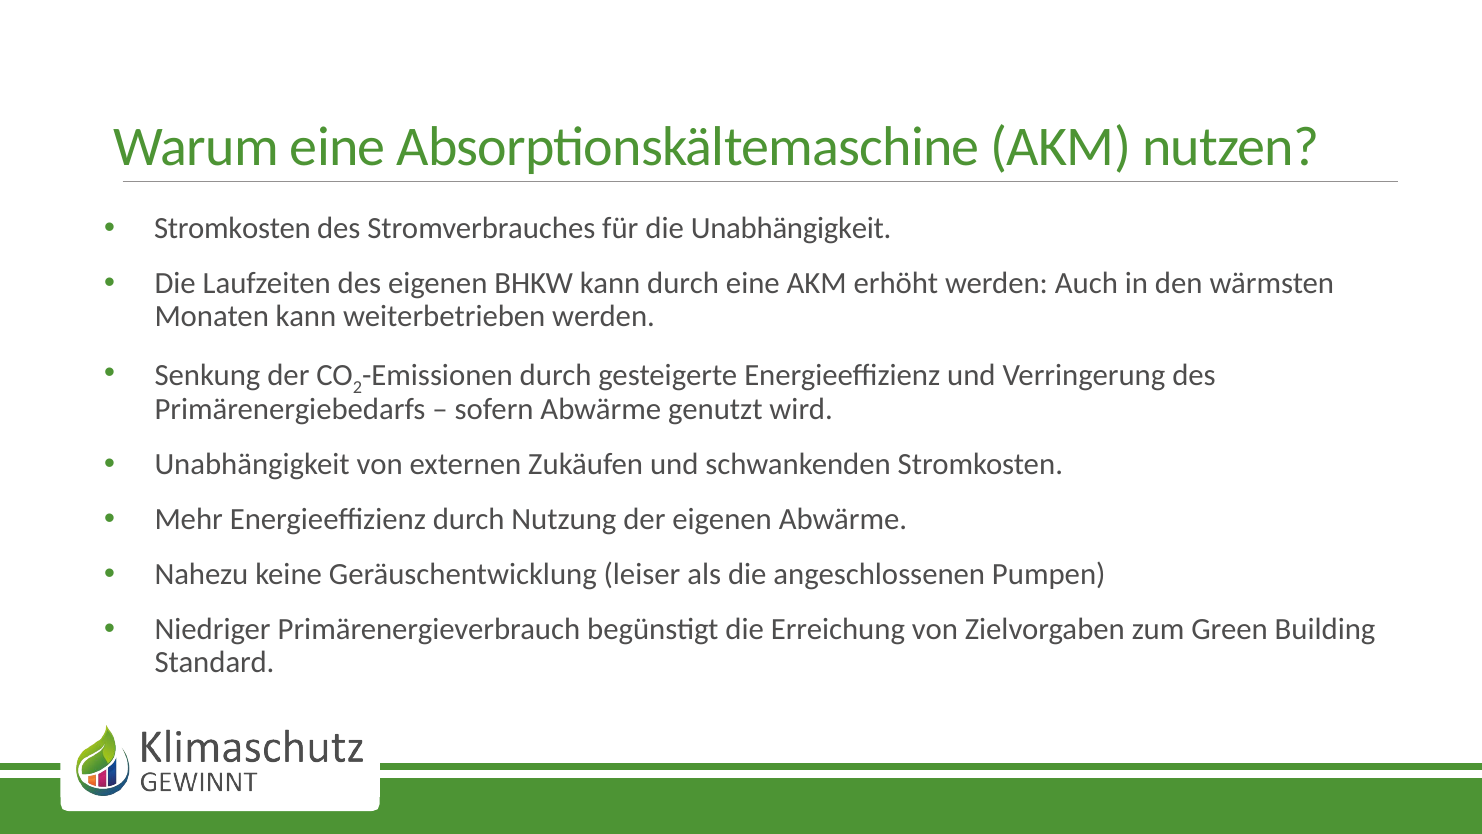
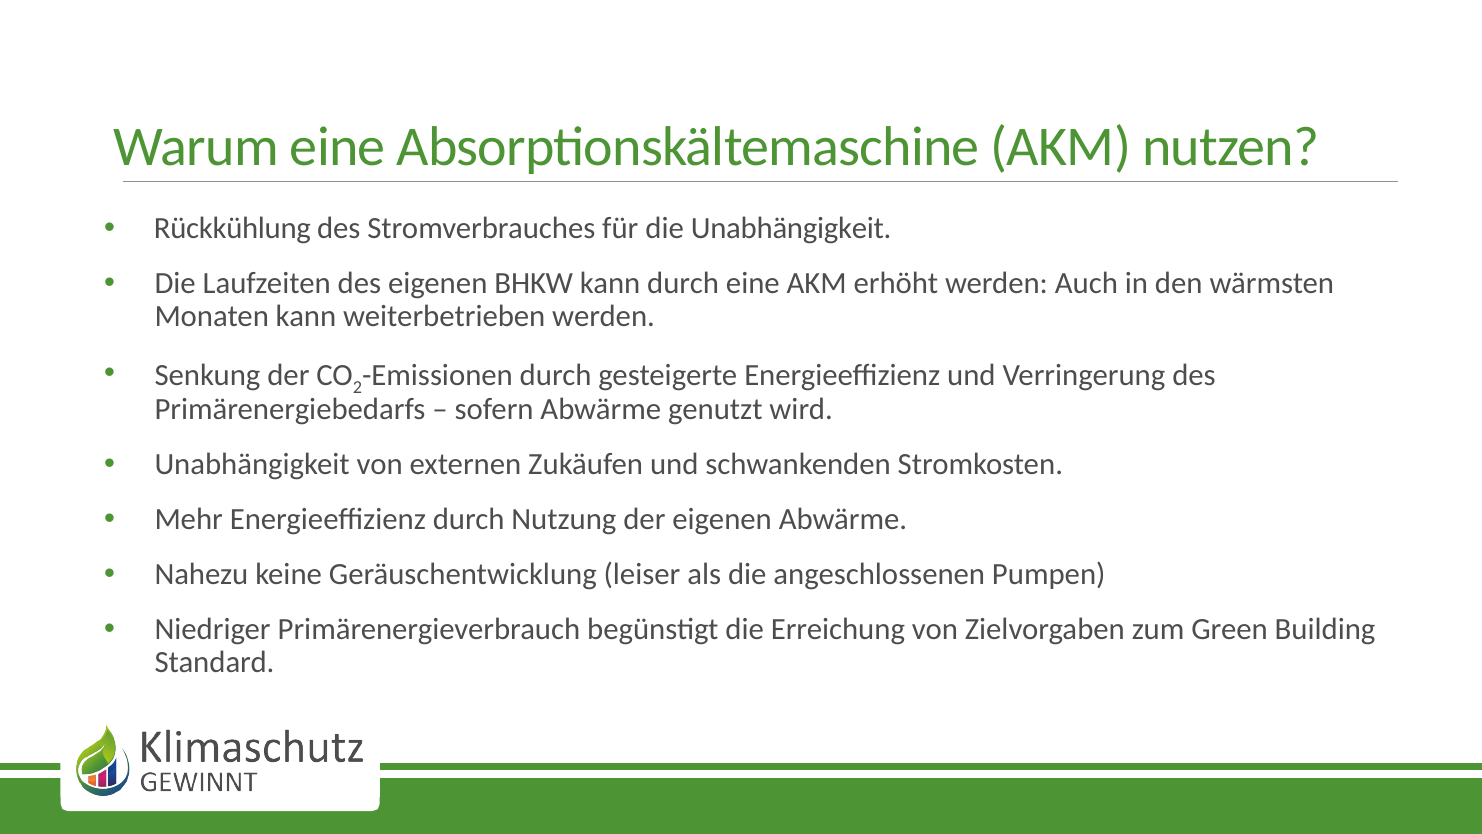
Stromkosten at (232, 228): Stromkosten -> Rückkühlung
